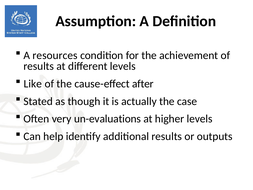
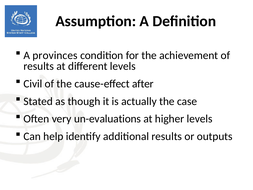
resources: resources -> provinces
Like: Like -> Civil
